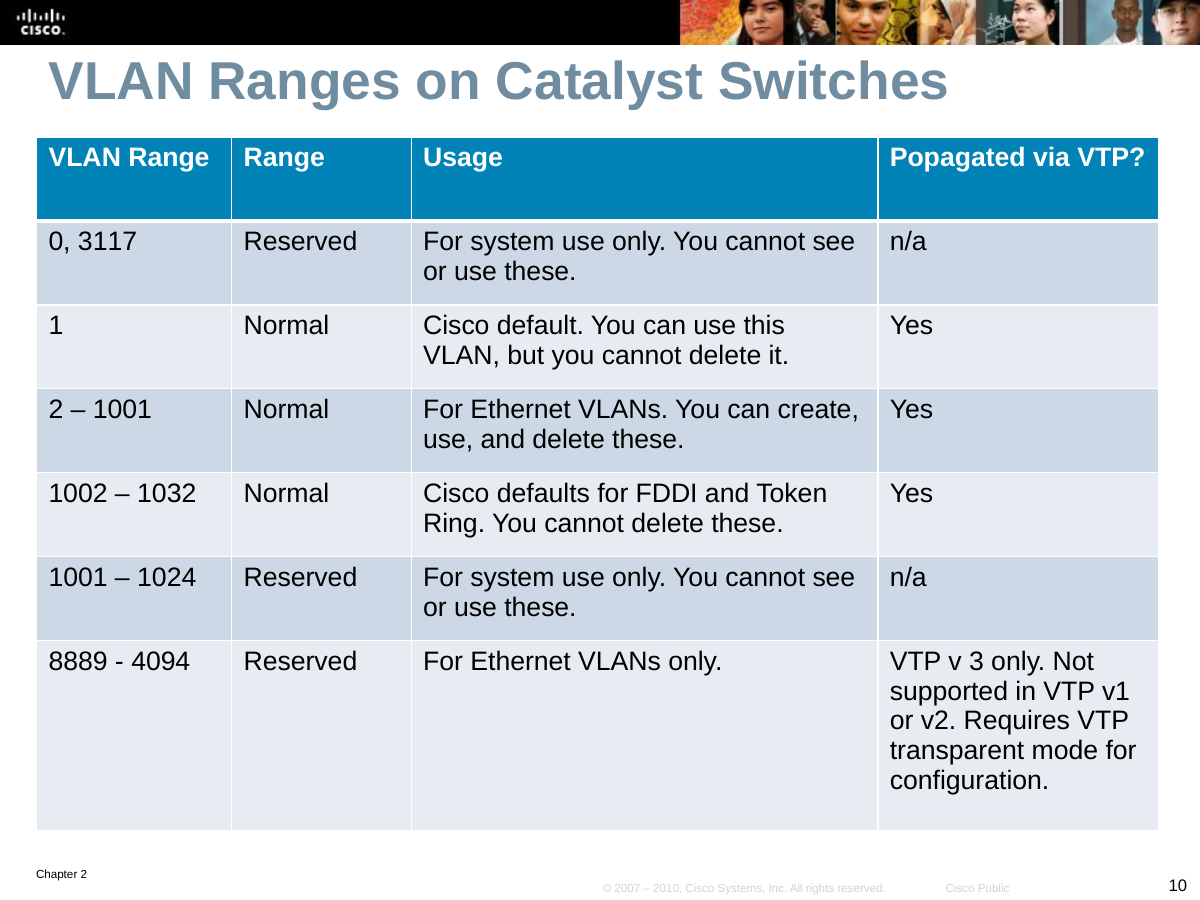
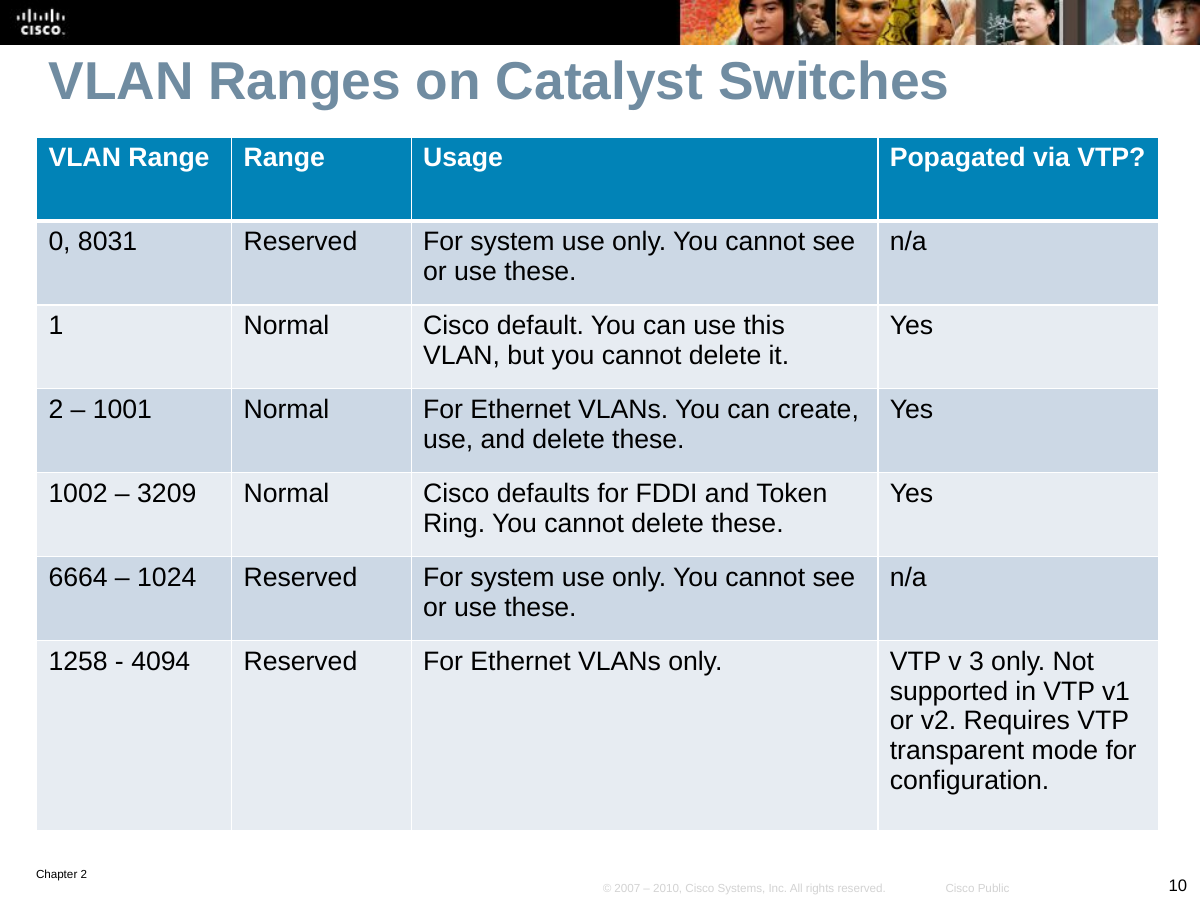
3117: 3117 -> 8031
1032: 1032 -> 3209
1001 at (78, 578): 1001 -> 6664
8889: 8889 -> 1258
